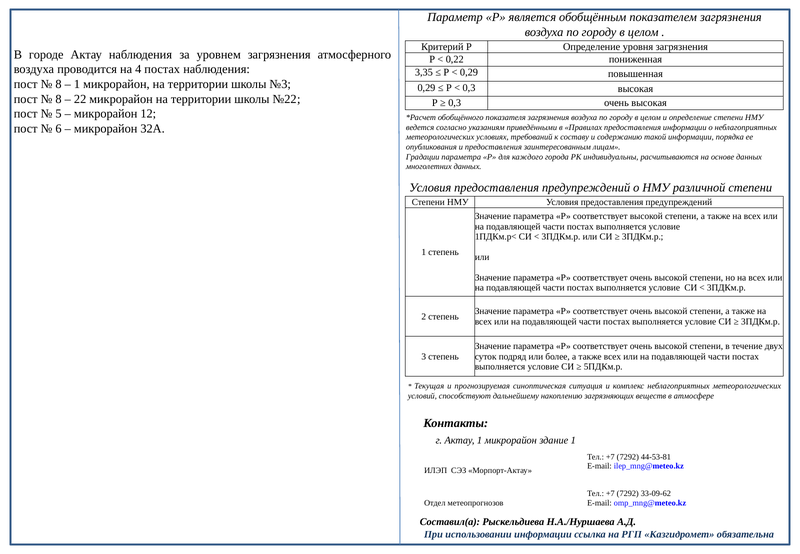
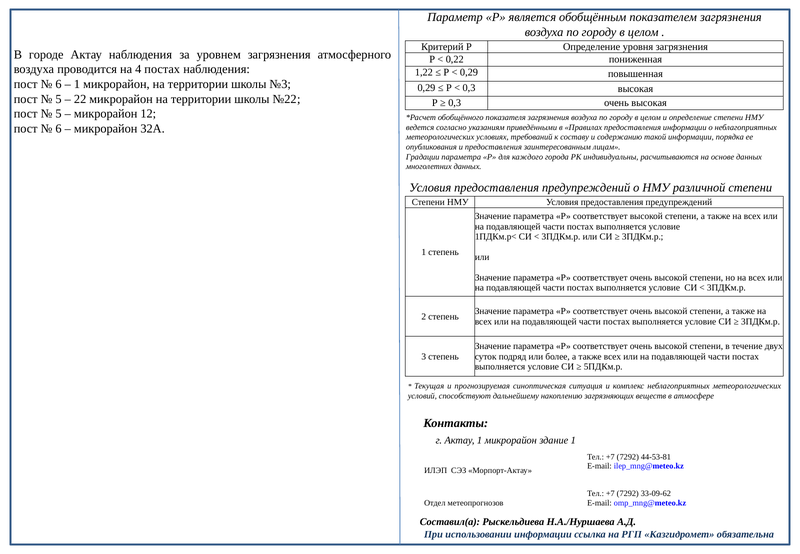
3,35: 3,35 -> 1,22
8 at (59, 84): 8 -> 6
8 at (59, 99): 8 -> 5
